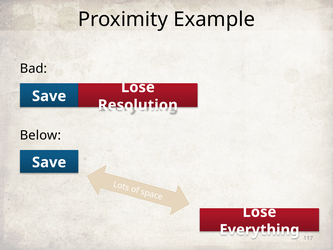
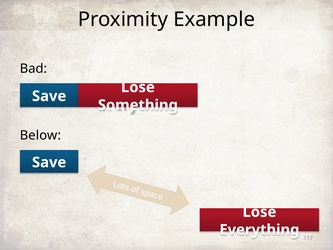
Resolution: Resolution -> Something
